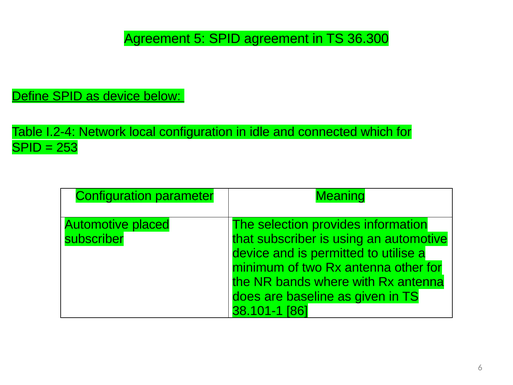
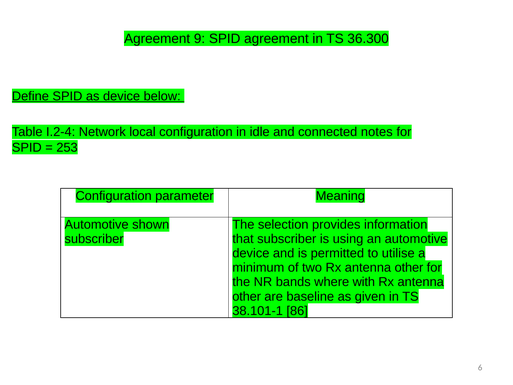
5: 5 -> 9
which: which -> notes
placed: placed -> shown
does at (247, 296): does -> other
